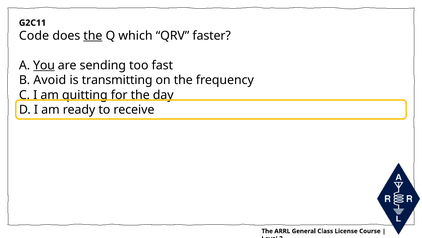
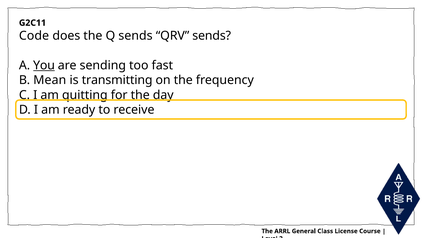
the at (93, 36) underline: present -> none
Q which: which -> sends
QRV faster: faster -> sends
Avoid: Avoid -> Mean
